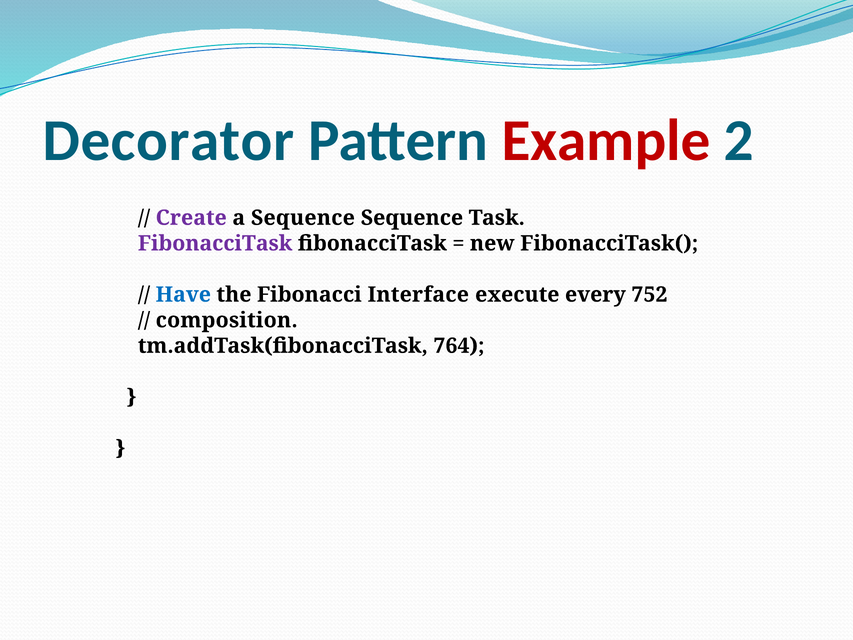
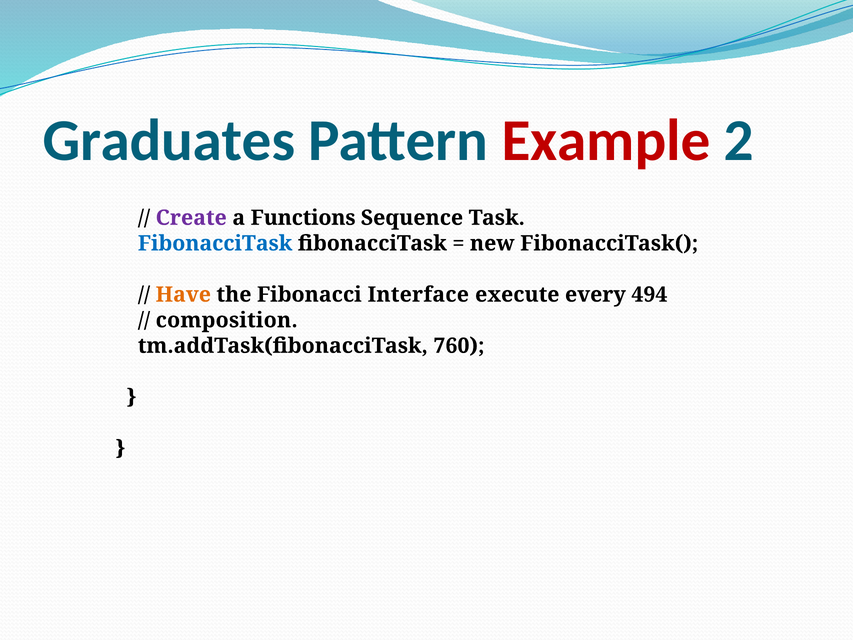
Decorator: Decorator -> Graduates
a Sequence: Sequence -> Functions
FibonacciTask at (215, 243) colour: purple -> blue
Have colour: blue -> orange
752: 752 -> 494
764: 764 -> 760
